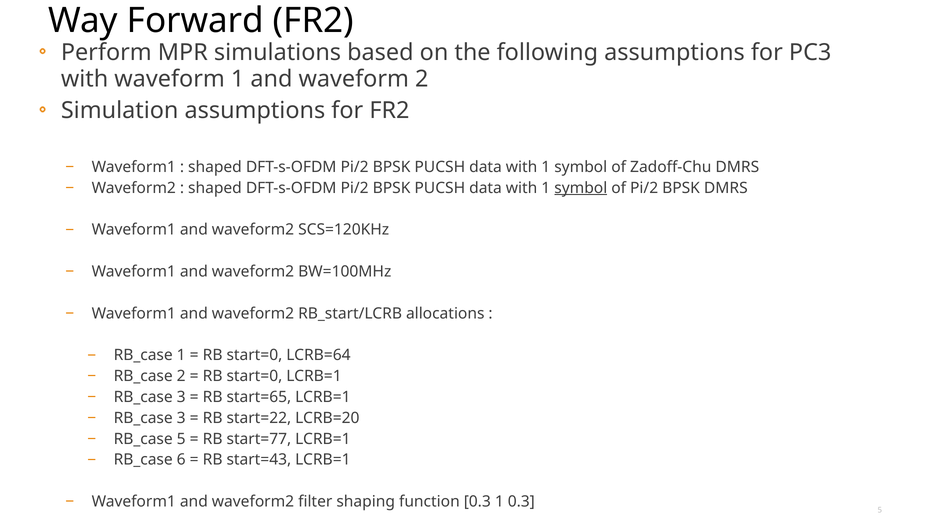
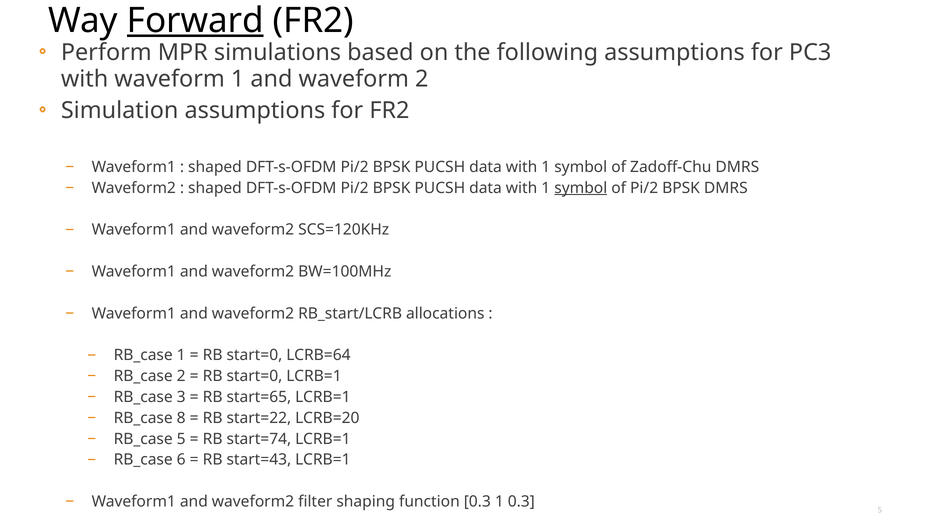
Forward underline: none -> present
3 at (181, 418): 3 -> 8
start=77: start=77 -> start=74
